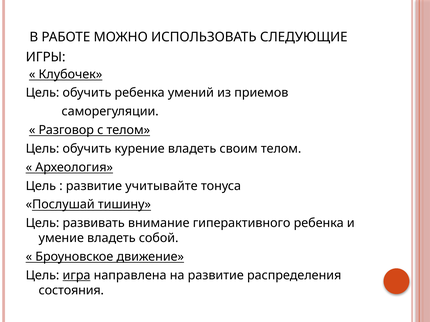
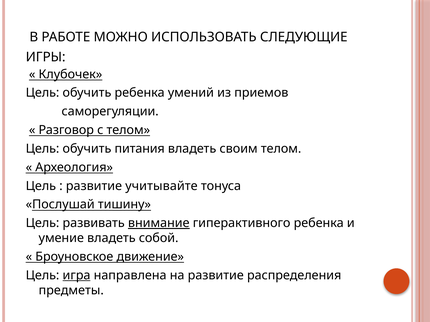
курение: курение -> питания
внимание underline: none -> present
состояния: состояния -> предметы
